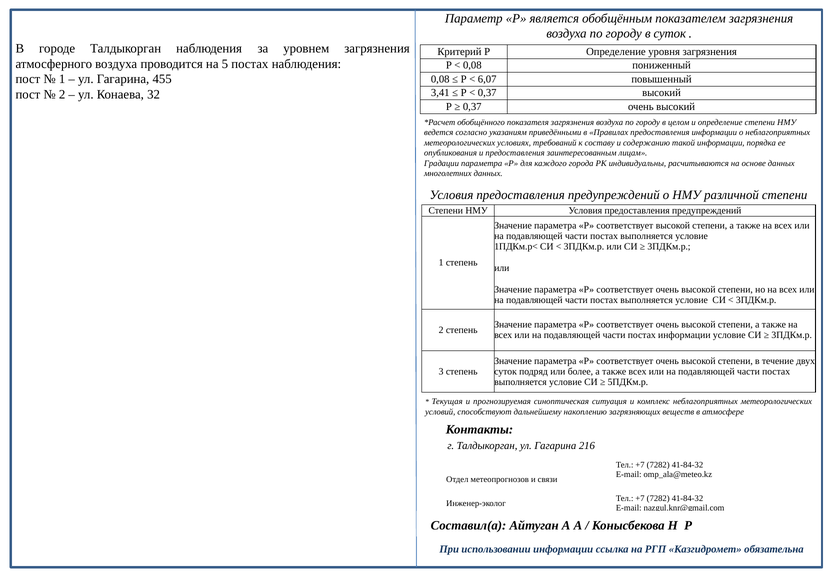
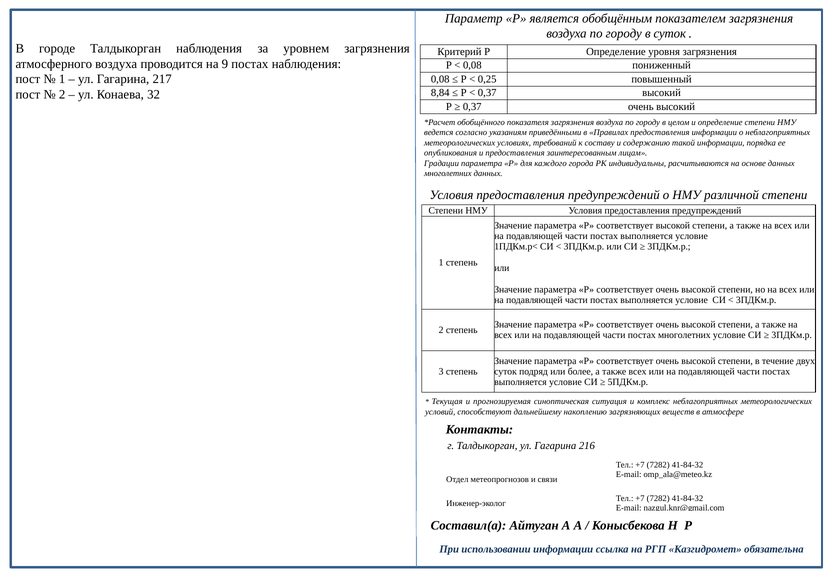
5: 5 -> 9
455: 455 -> 217
6,07: 6,07 -> 0,25
3,41: 3,41 -> 8,84
постах информации: информации -> многолетних
